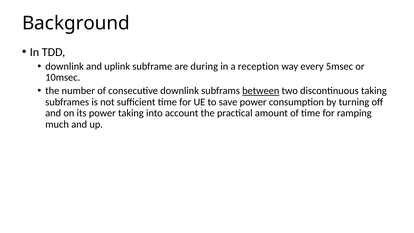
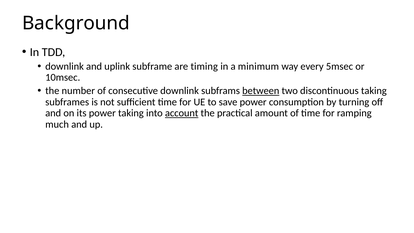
during: during -> timing
reception: reception -> minimum
account underline: none -> present
